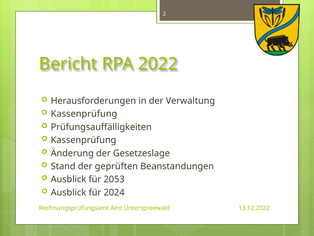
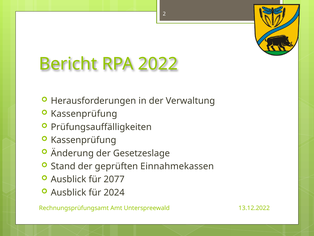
Beanstandungen: Beanstandungen -> Einnahmekassen
2053: 2053 -> 2077
